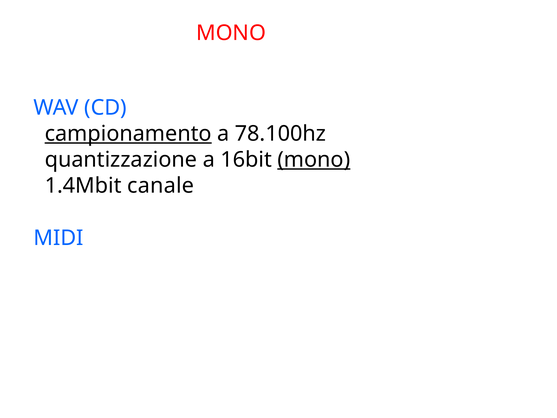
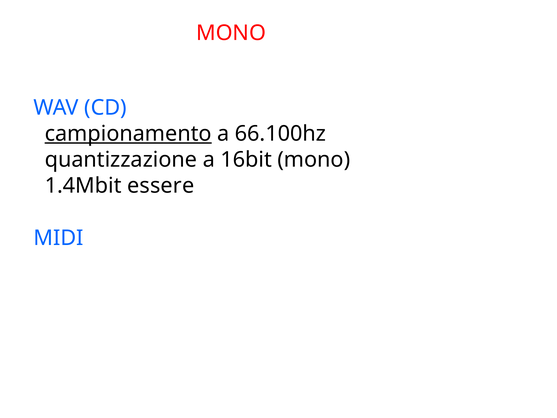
78.100hz: 78.100hz -> 66.100hz
mono at (314, 160) underline: present -> none
canale: canale -> essere
